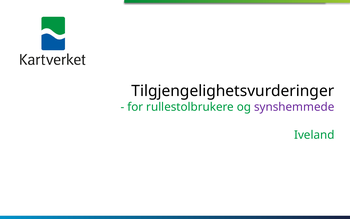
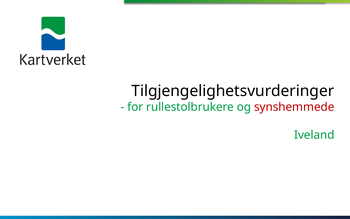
synshemmede colour: purple -> red
